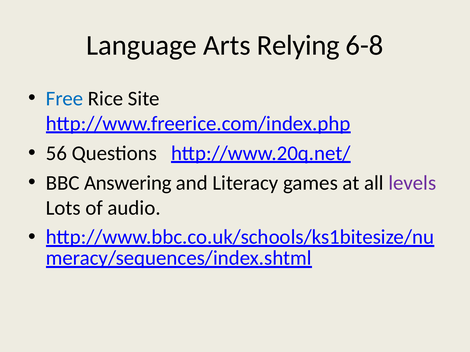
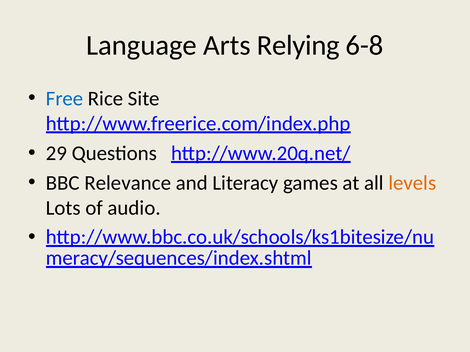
56: 56 -> 29
Answering: Answering -> Relevance
levels colour: purple -> orange
